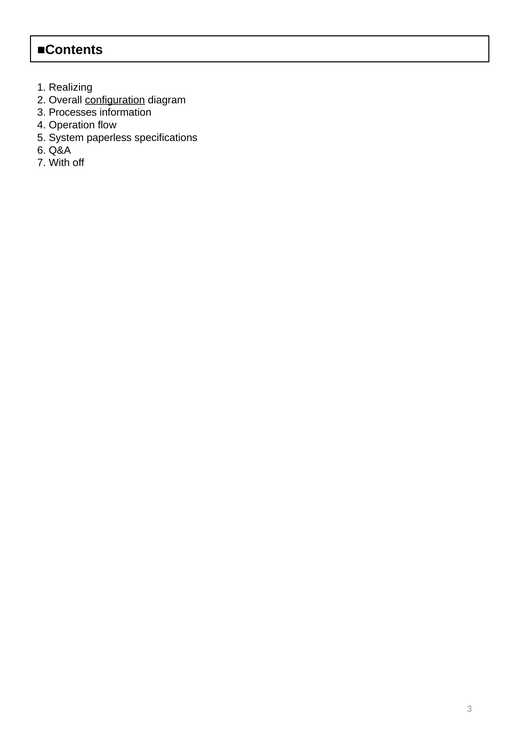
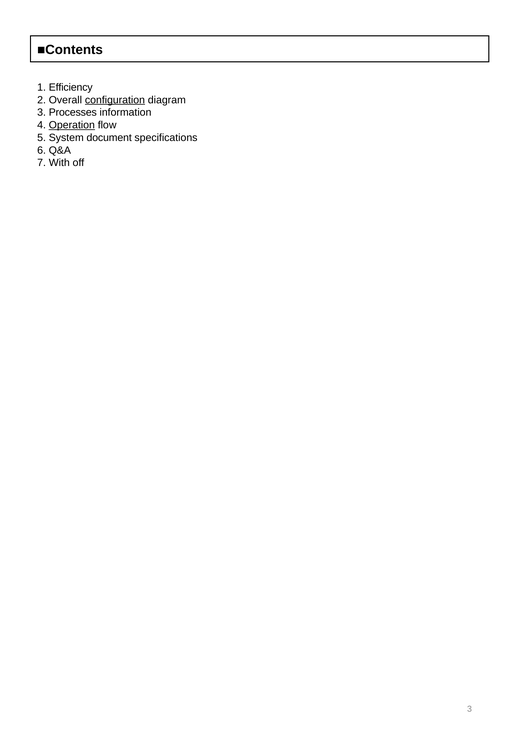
Realizing: Realizing -> Efficiency
Operation underline: none -> present
paperless: paperless -> document
